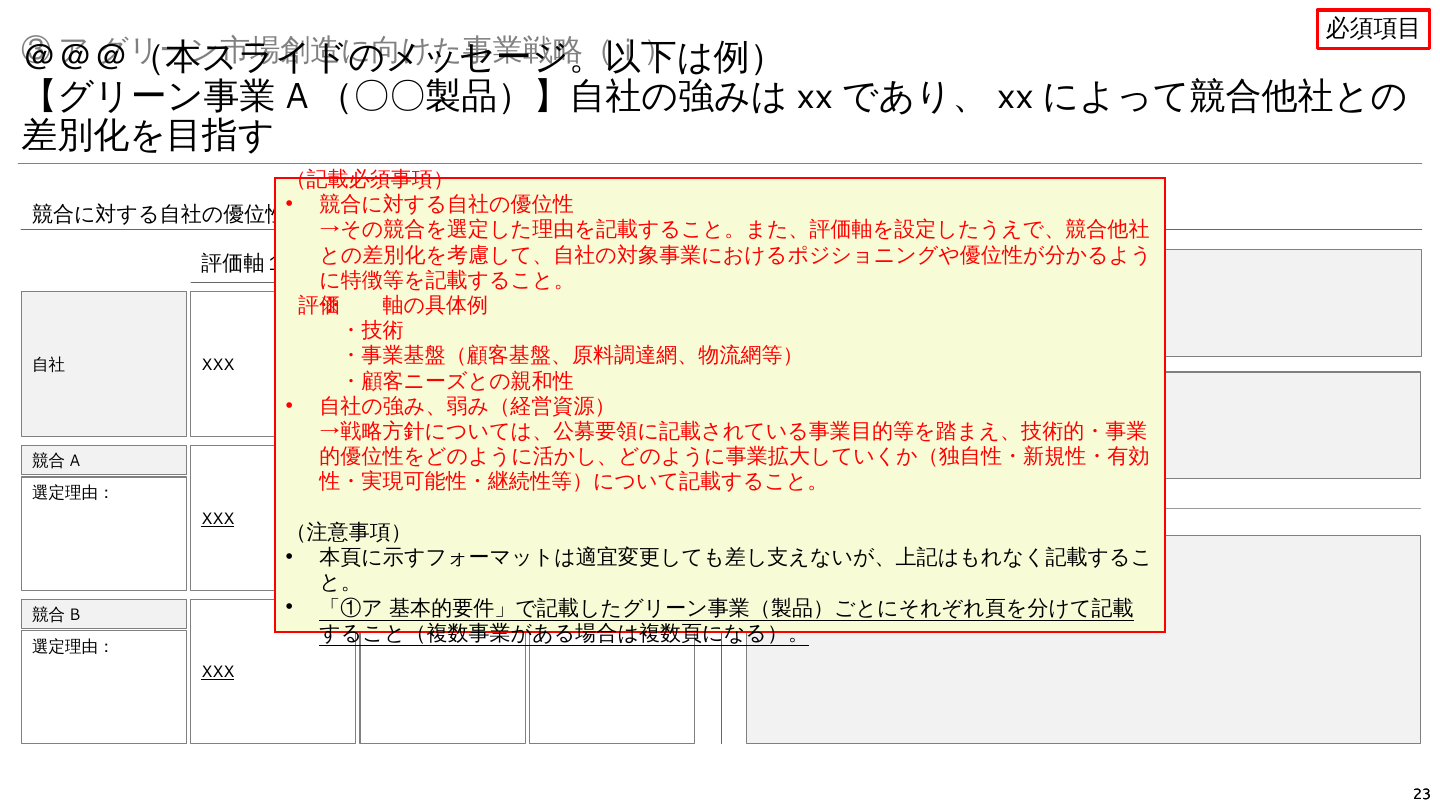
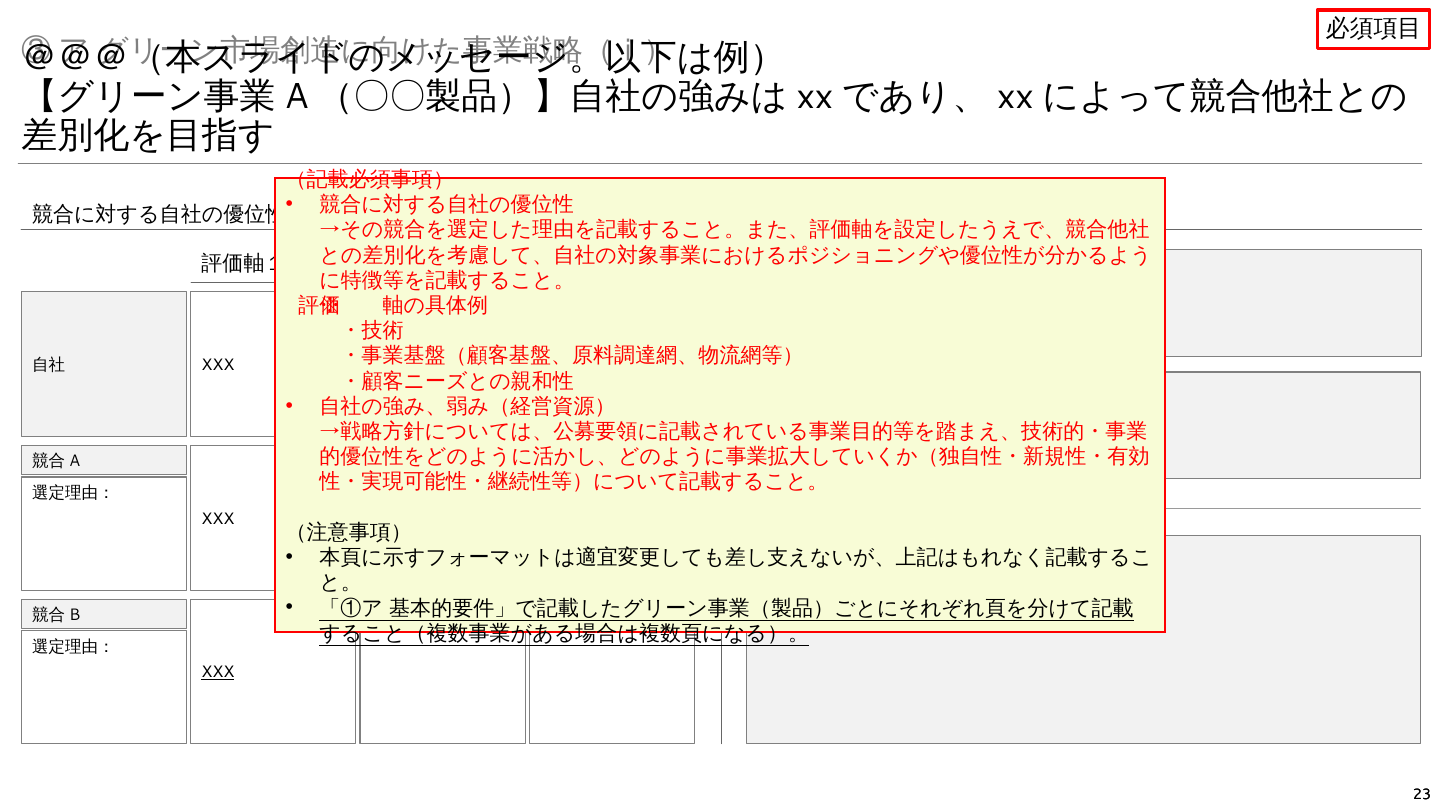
XXX at (218, 519) underline: present -> none
